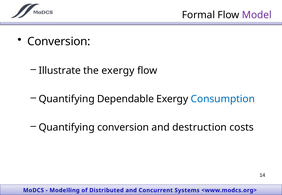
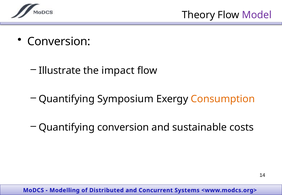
Formal: Formal -> Theory
the exergy: exergy -> impact
Dependable: Dependable -> Symposium
Consumption colour: blue -> orange
destruction: destruction -> sustainable
